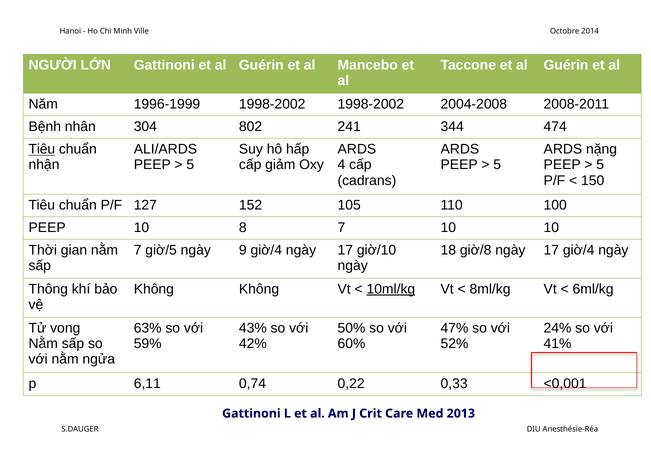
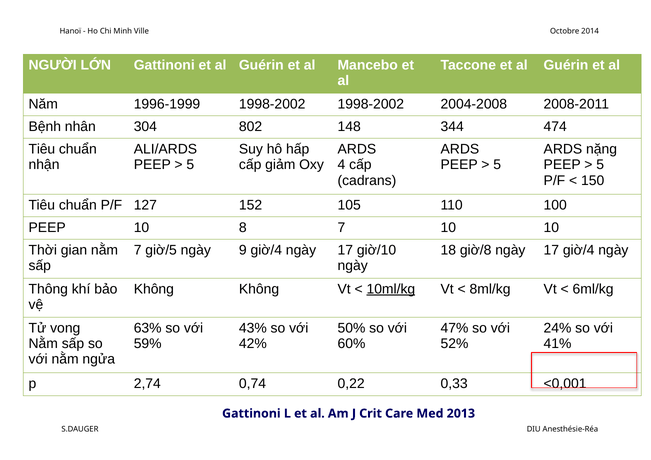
241: 241 -> 148
Tiêu at (42, 149) underline: present -> none
6,11: 6,11 -> 2,74
